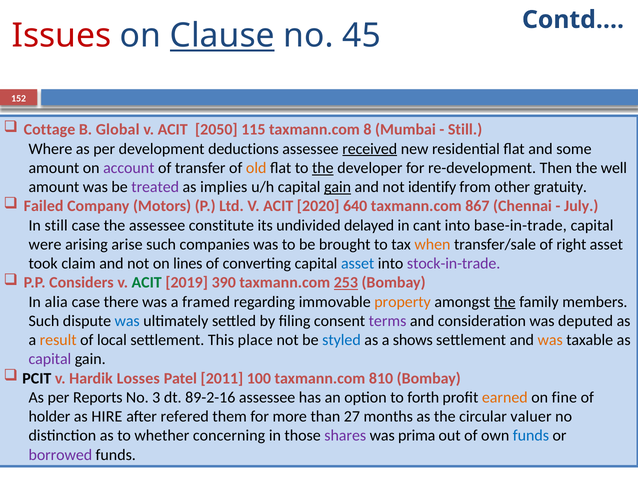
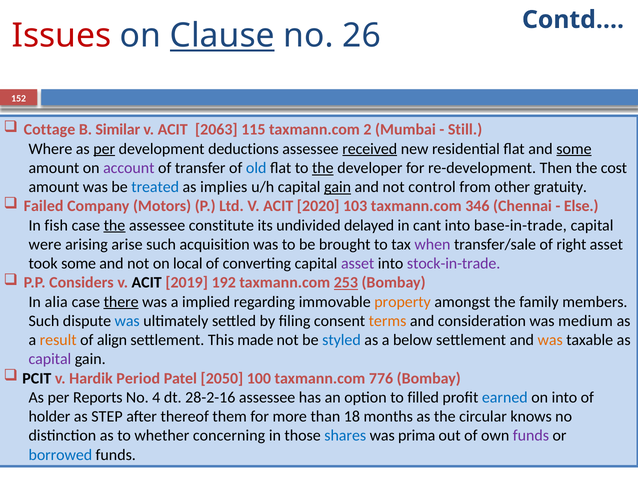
45: 45 -> 26
Global: Global -> Similar
2050: 2050 -> 2063
8: 8 -> 2
per at (104, 149) underline: none -> present
some at (574, 149) underline: none -> present
old colour: orange -> blue
well: well -> cost
treated colour: purple -> blue
identify: identify -> control
640: 640 -> 103
867: 867 -> 346
July: July -> Else
In still: still -> fish
the at (114, 226) underline: none -> present
companies: companies -> acquisition
when colour: orange -> purple
took claim: claim -> some
lines: lines -> local
asset at (358, 264) colour: blue -> purple
ACIT at (147, 283) colour: green -> black
390: 390 -> 192
there underline: none -> present
framed: framed -> implied
the at (505, 302) underline: present -> none
terms colour: purple -> orange
deputed: deputed -> medium
local: local -> align
place: place -> made
shows: shows -> below
Losses: Losses -> Period
2011: 2011 -> 2050
810: 810 -> 776
3: 3 -> 4
89-2-16: 89-2-16 -> 28-2-16
forth: forth -> filled
earned colour: orange -> blue
on fine: fine -> into
HIRE: HIRE -> STEP
refered: refered -> thereof
27: 27 -> 18
valuer: valuer -> knows
shares colour: purple -> blue
funds at (531, 436) colour: blue -> purple
borrowed colour: purple -> blue
